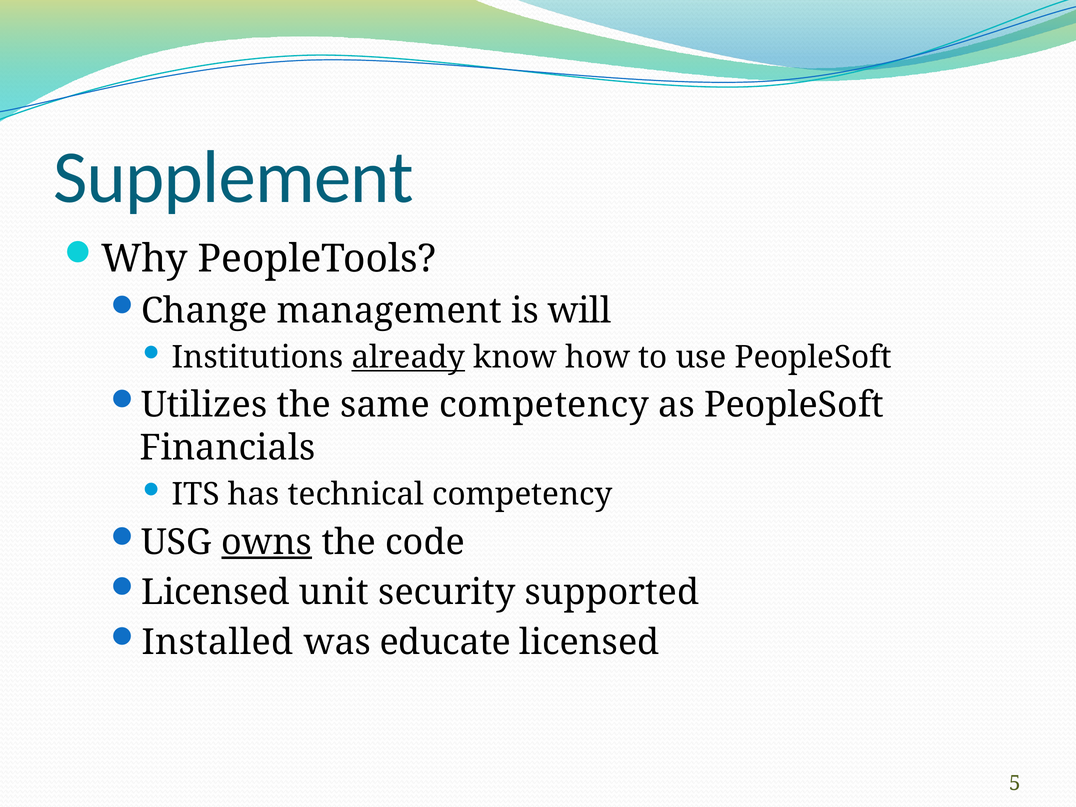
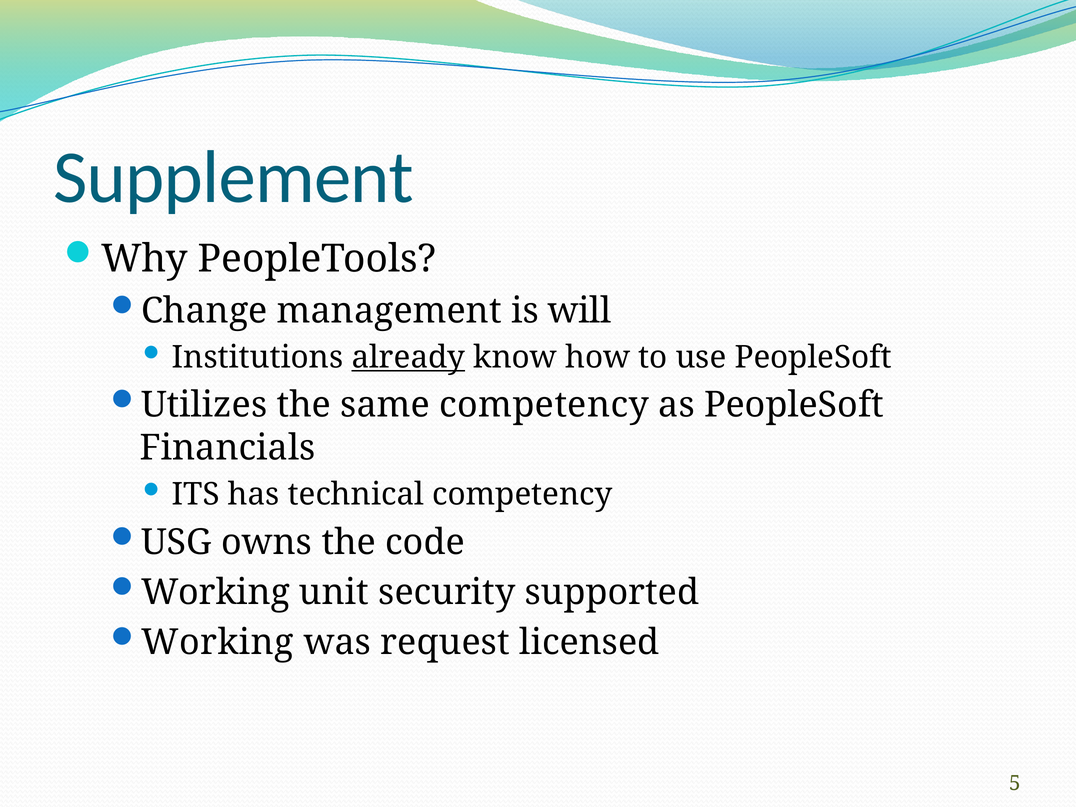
owns underline: present -> none
Licensed at (216, 592): Licensed -> Working
Installed at (217, 643): Installed -> Working
educate: educate -> request
